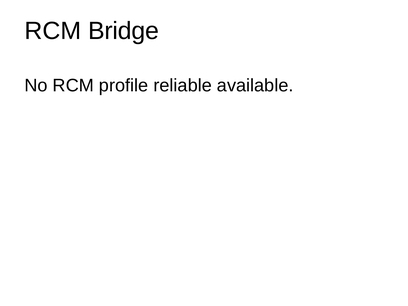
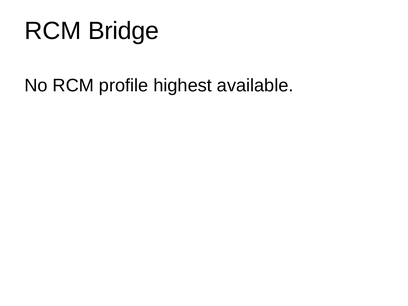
reliable: reliable -> highest
